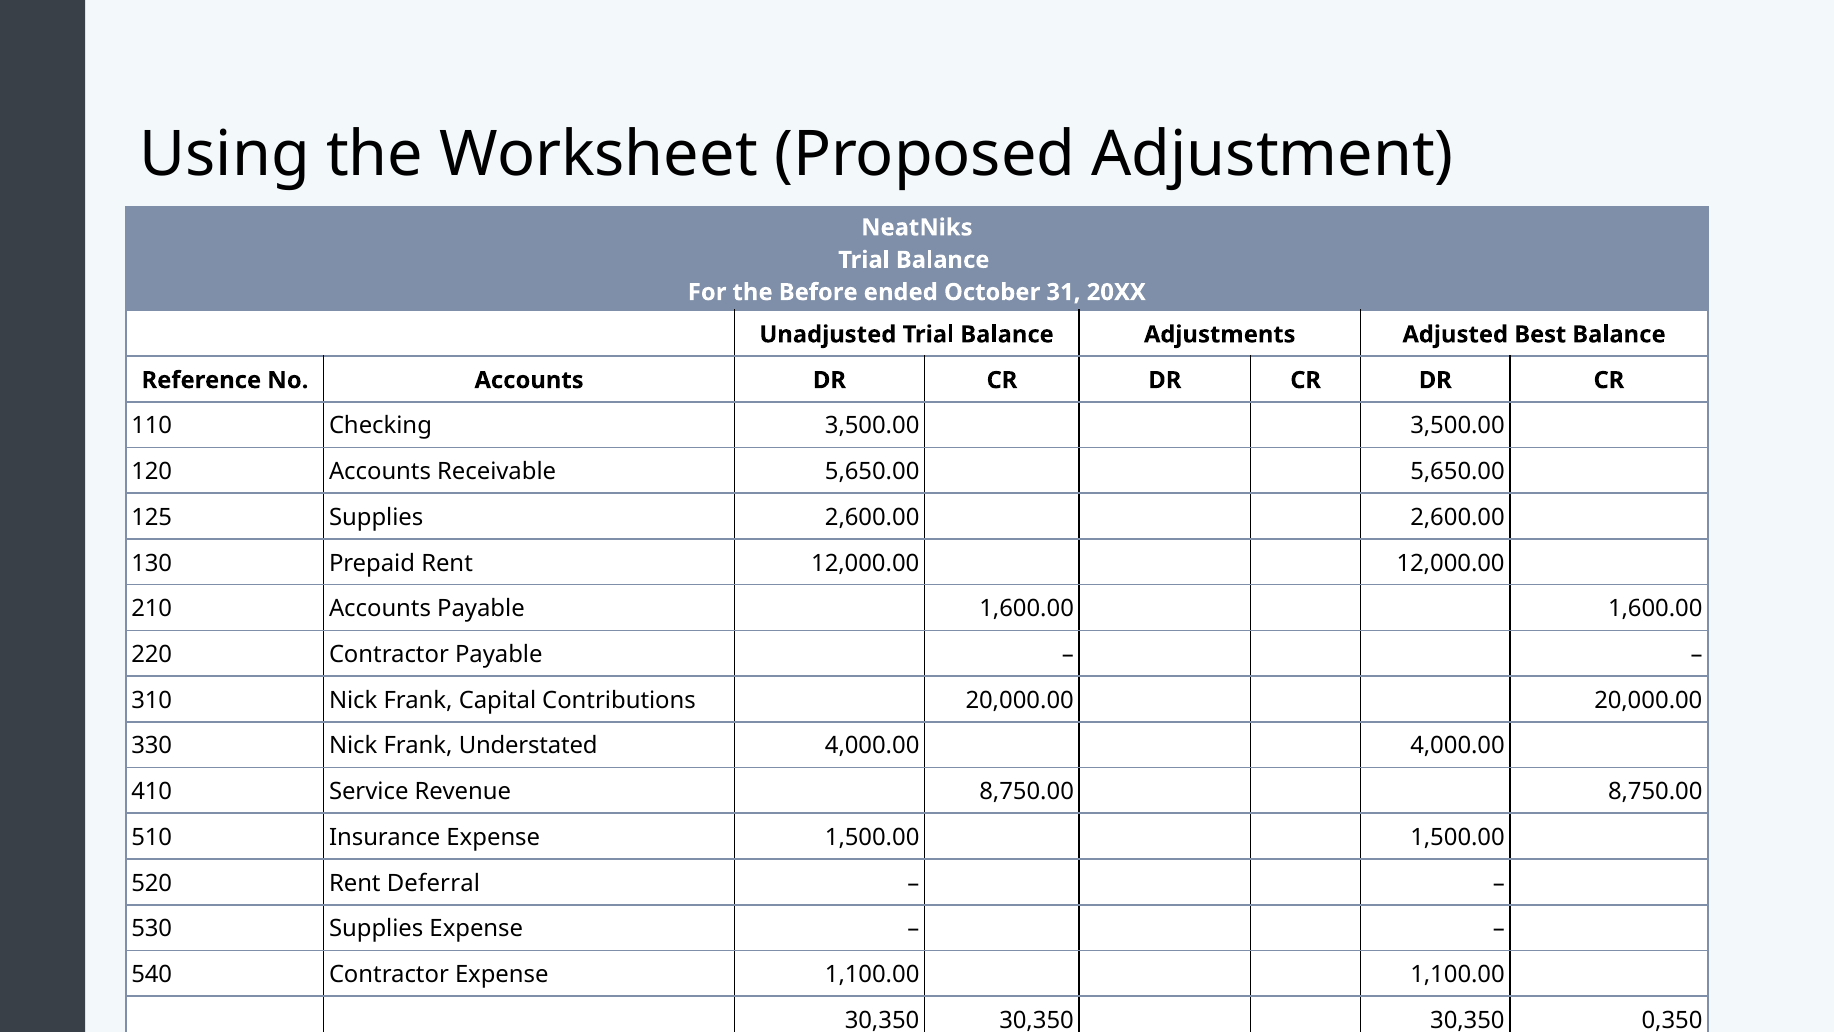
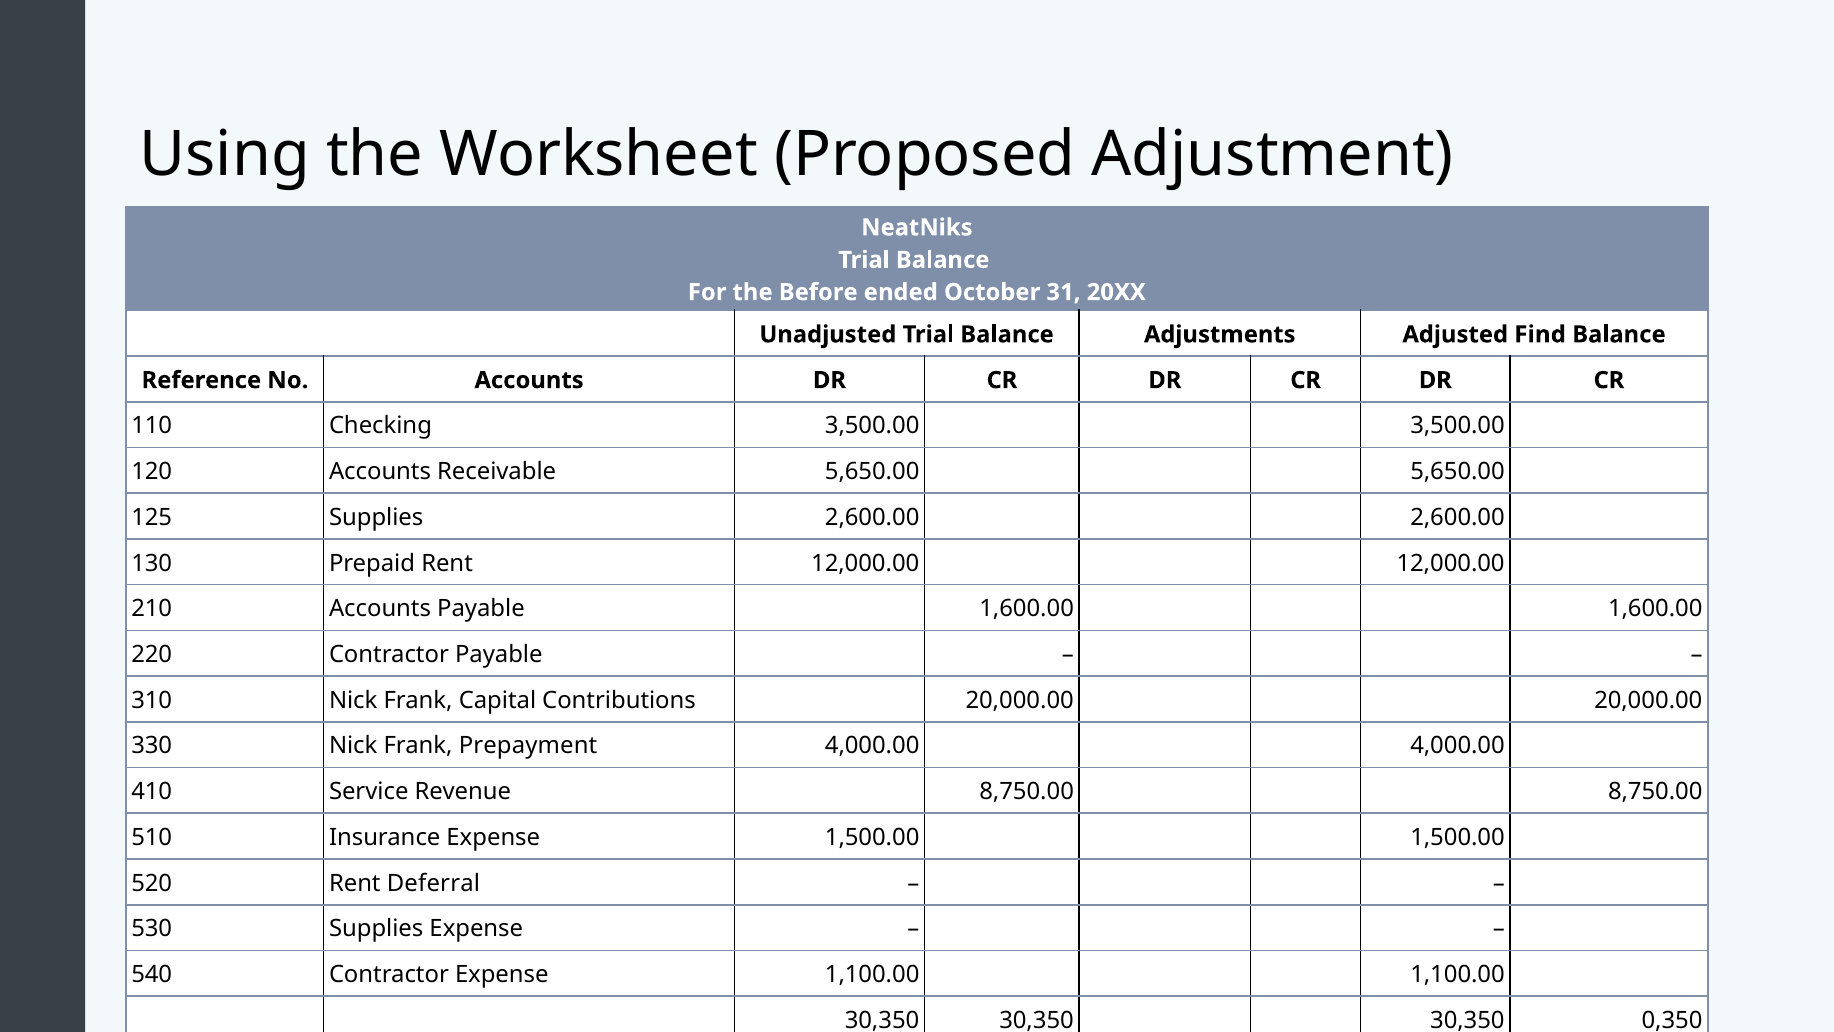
Best: Best -> Find
Understated: Understated -> Prepayment
